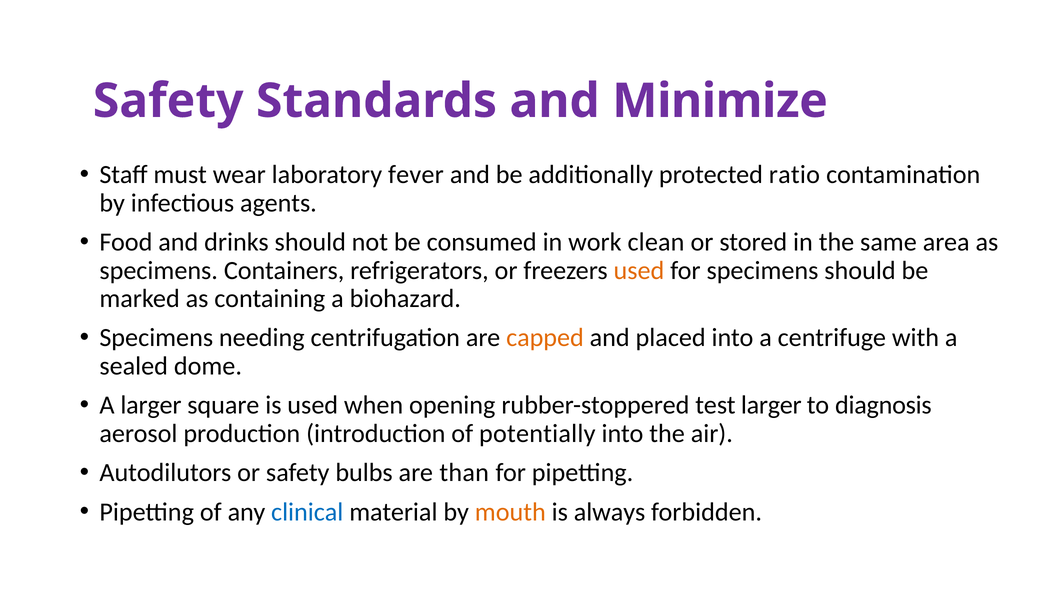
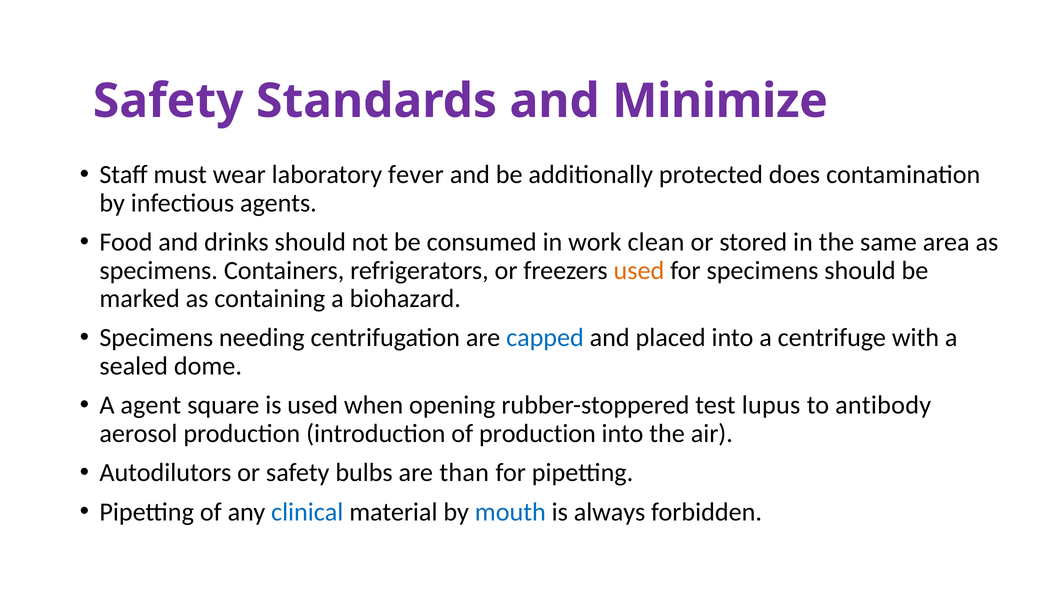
ratio: ratio -> does
capped colour: orange -> blue
A larger: larger -> agent
test larger: larger -> lupus
diagnosis: diagnosis -> antibody
of potentially: potentially -> production
mouth colour: orange -> blue
